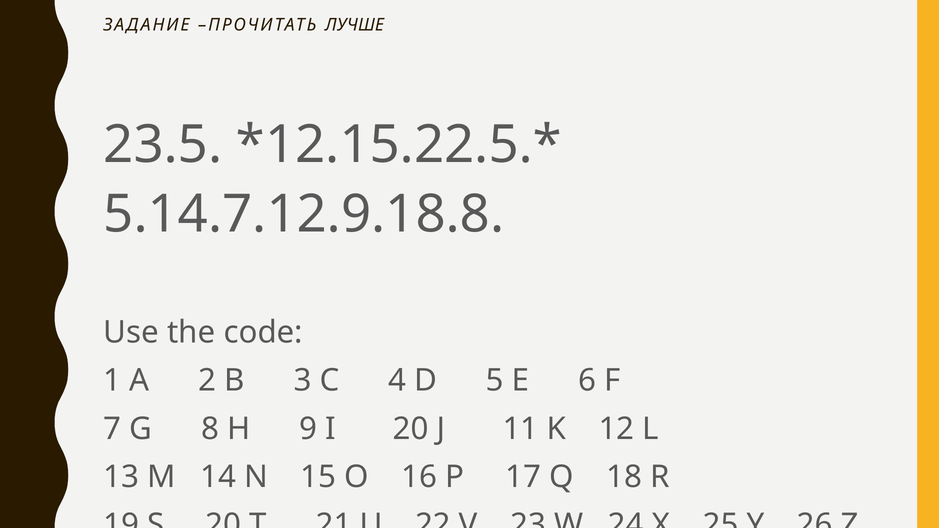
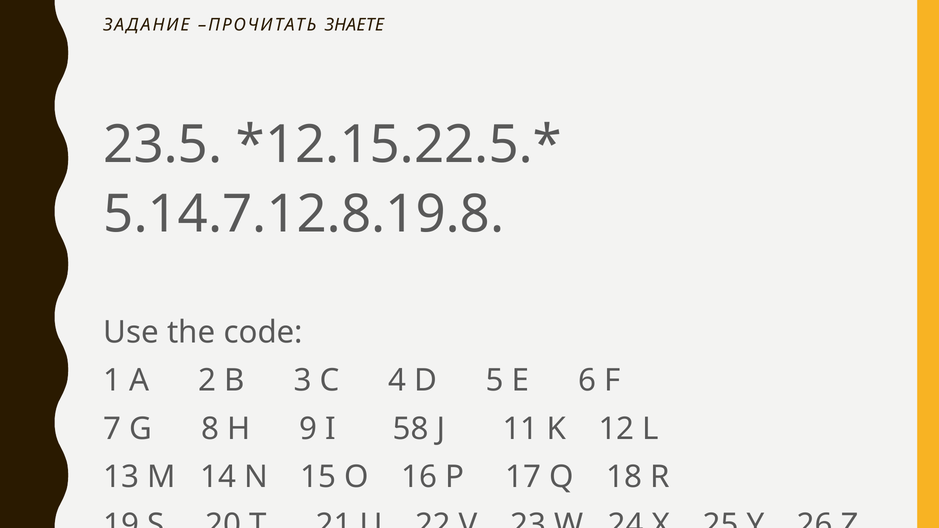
ЛУЧШЕ: ЛУЧШЕ -> ЗНАЕТЕ
5.14.7.12.9.18.8: 5.14.7.12.9.18.8 -> 5.14.7.12.8.19.8
I 20: 20 -> 58
